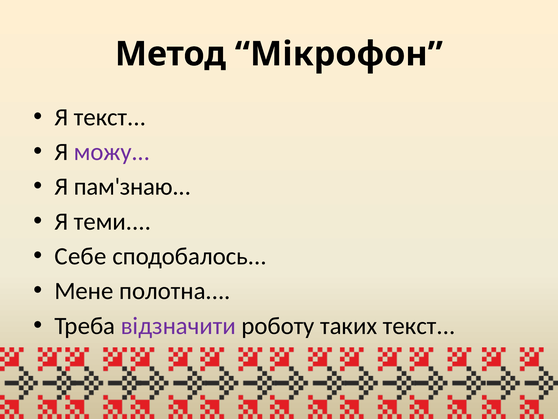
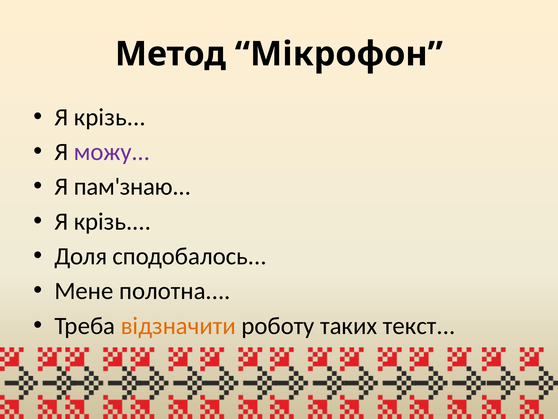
текст at (110, 117): текст -> крізь
теми at (112, 221): теми -> крізь
Себе: Себе -> Доля
відзначити colour: purple -> orange
